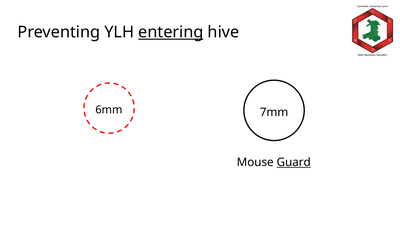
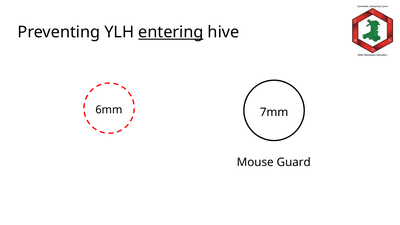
Guard underline: present -> none
